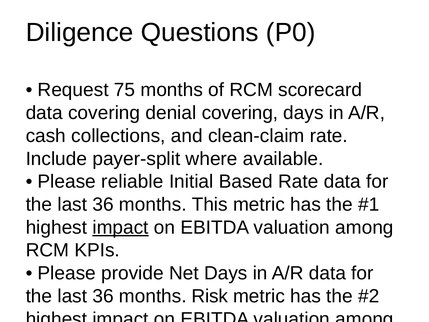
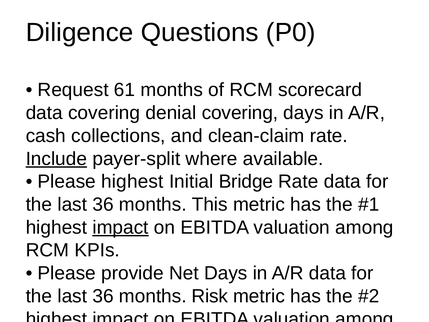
75: 75 -> 61
Include underline: none -> present
Please reliable: reliable -> highest
Based: Based -> Bridge
